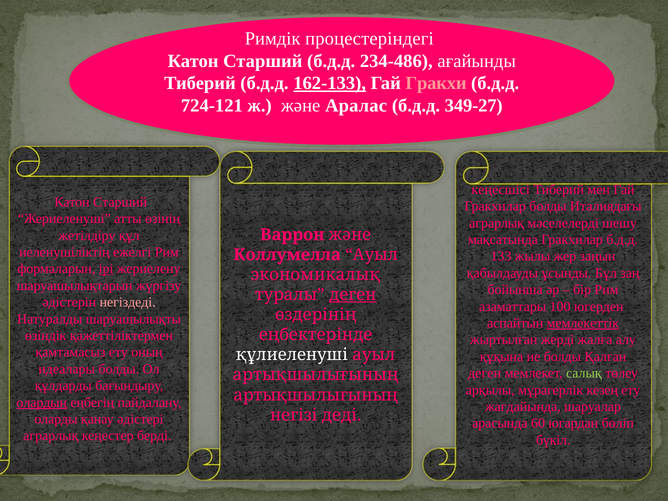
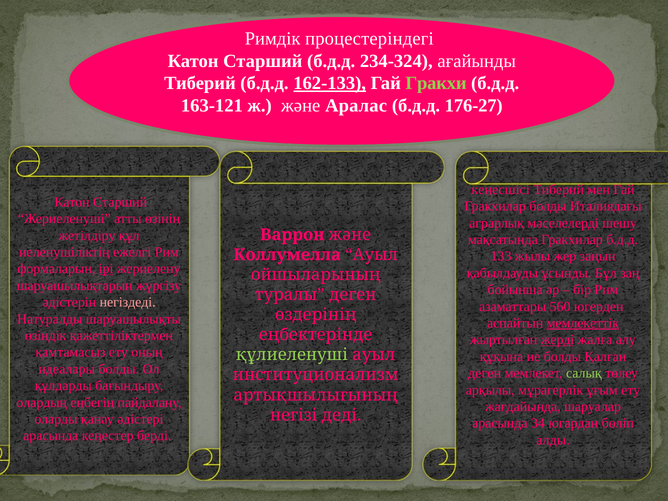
234-486: 234-486 -> 234-324
Гракхи colour: pink -> light green
724-121: 724-121 -> 163-121
349-27: 349-27 -> 176-27
экономикалық: экономикалық -> ойшыларының
деген at (353, 295) underline: present -> none
100: 100 -> 560
жерді underline: none -> present
құлиеленуші colour: white -> light green
артықшылығының at (316, 375): артықшылығының -> институционализм
кезең: кезең -> ұғым
олардың underline: present -> none
60: 60 -> 34
аграрлық at (51, 436): аграрлық -> арасында
бүкіл: бүкіл -> алды
